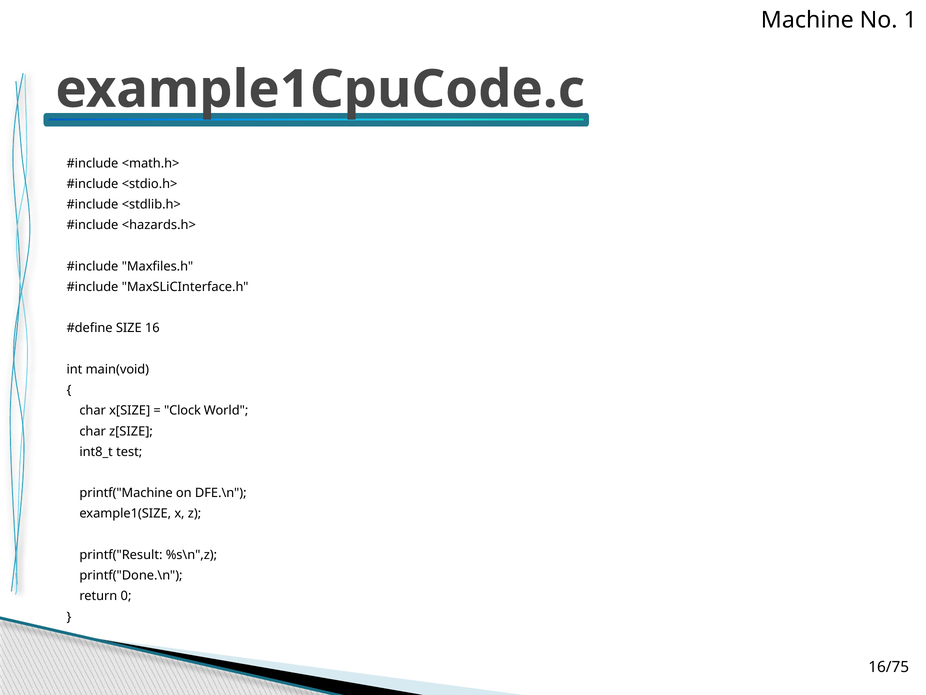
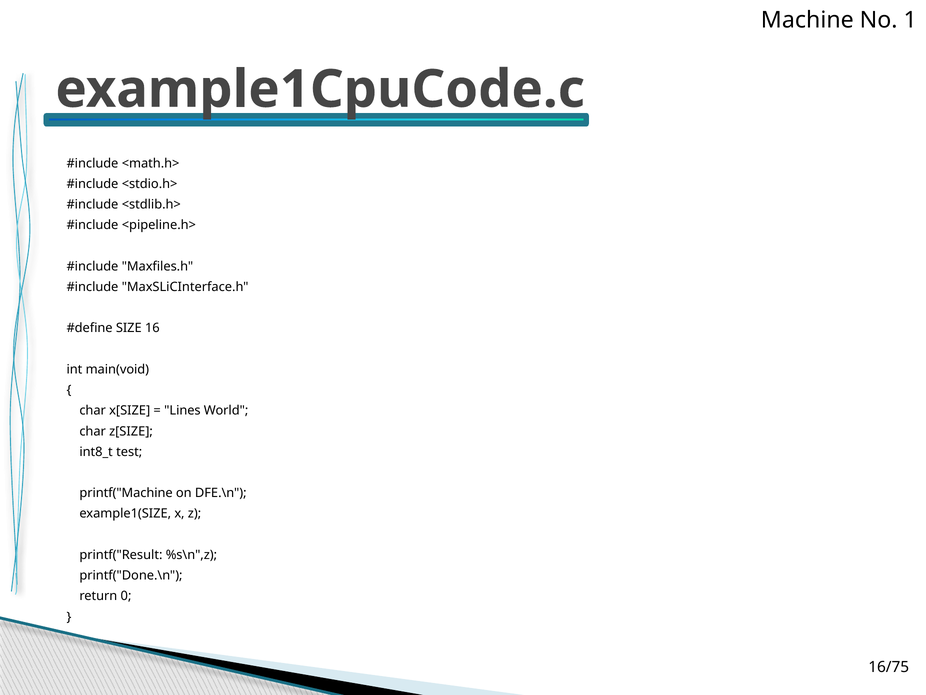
<hazards.h>: <hazards.h> -> <pipeline.h>
Clock: Clock -> Lines
